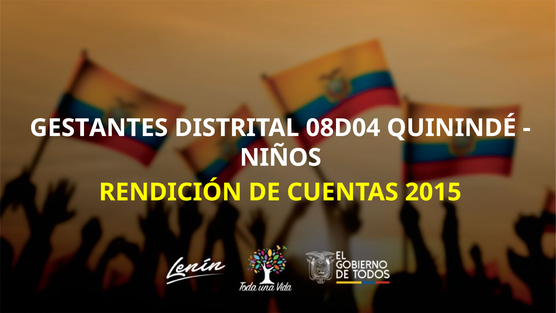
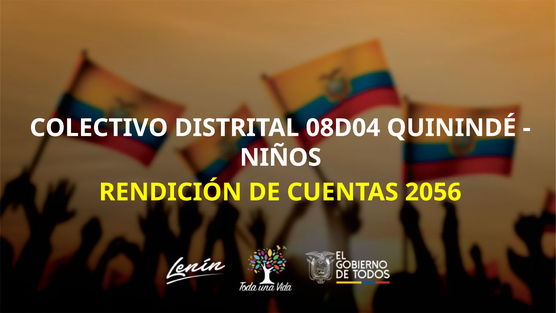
GESTANTES: GESTANTES -> COLECTIVO
2015: 2015 -> 2056
